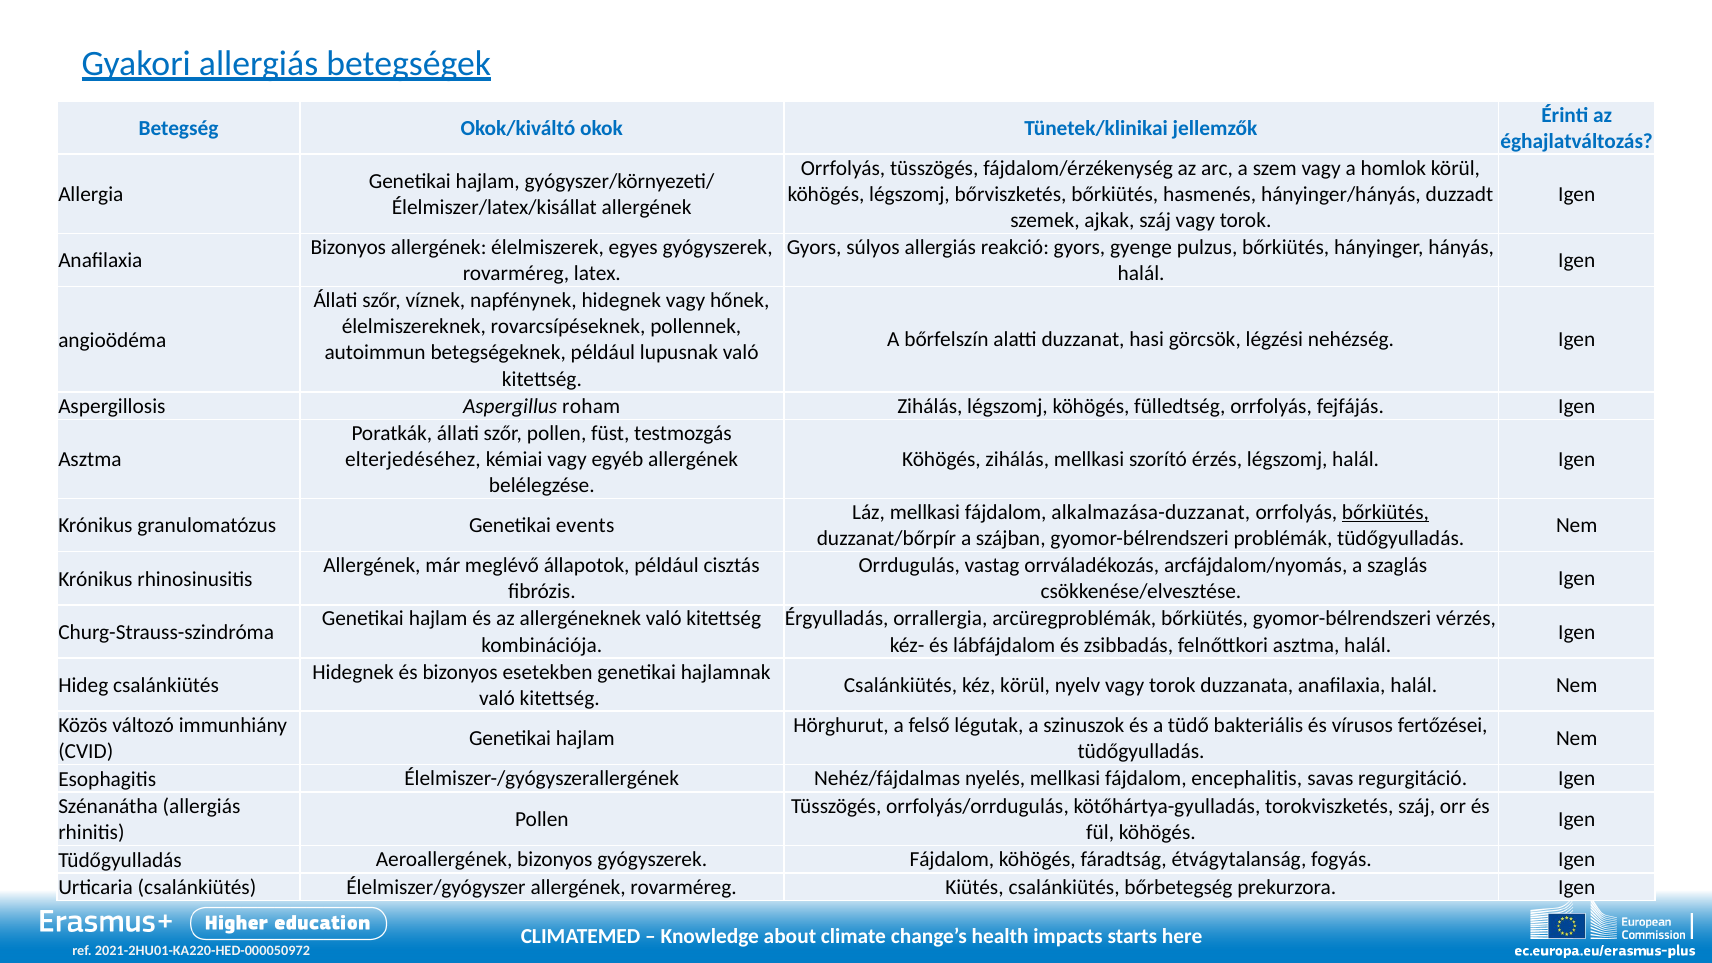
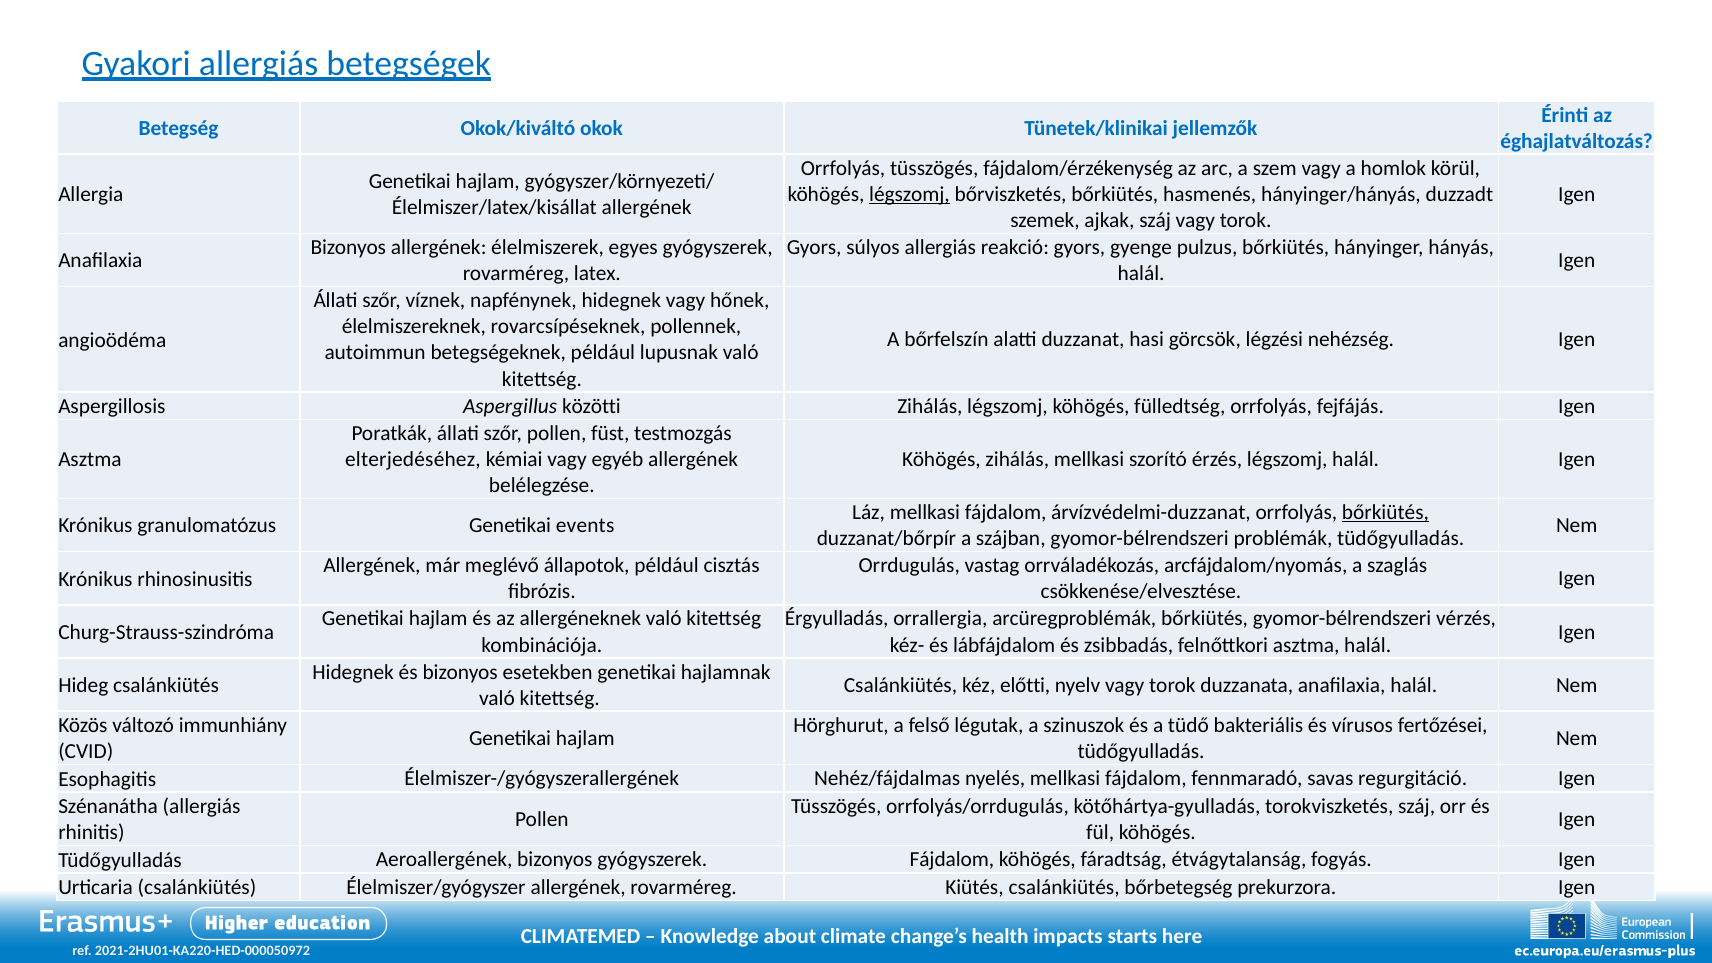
légszomj at (909, 194) underline: none -> present
roham: roham -> közötti
alkalmazása-duzzanat: alkalmazása-duzzanat -> árvízvédelmi-duzzanat
kéz körül: körül -> előtti
encephalitis: encephalitis -> fennmaradó
